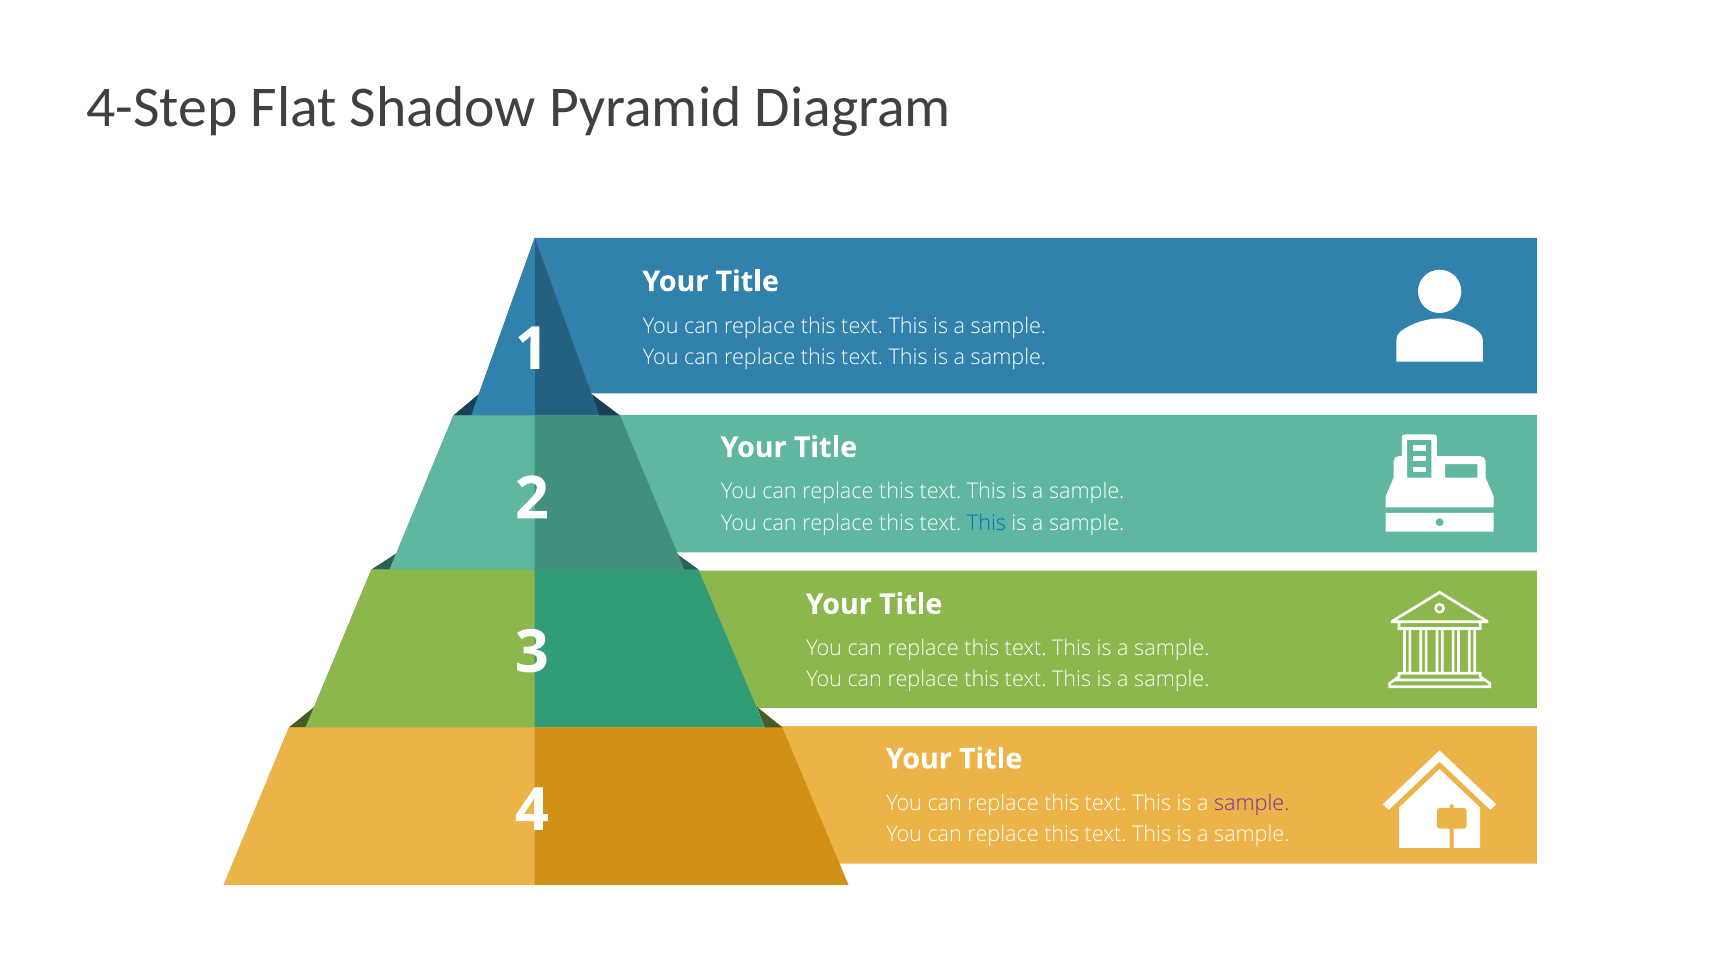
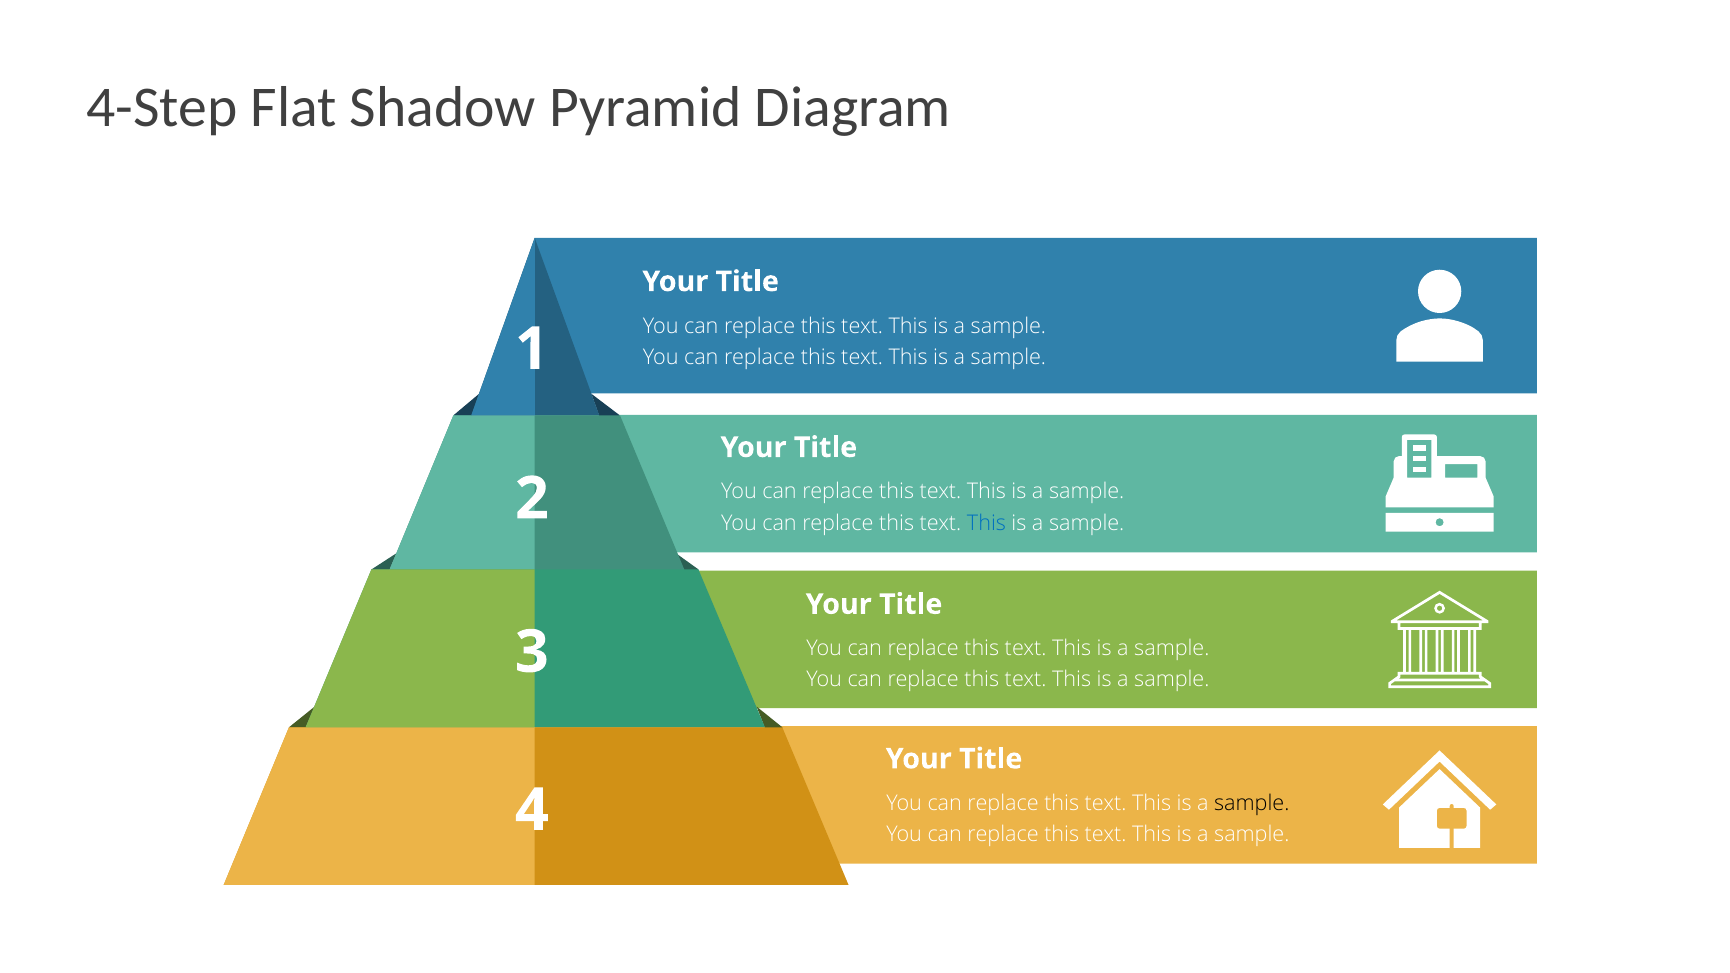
sample at (1252, 804) colour: purple -> black
